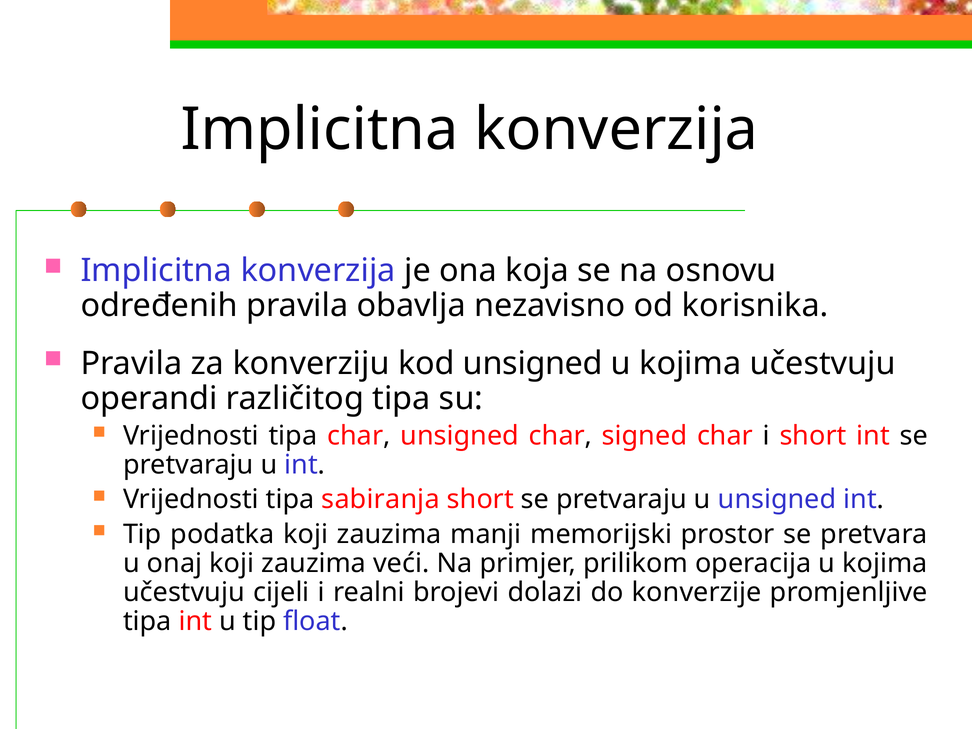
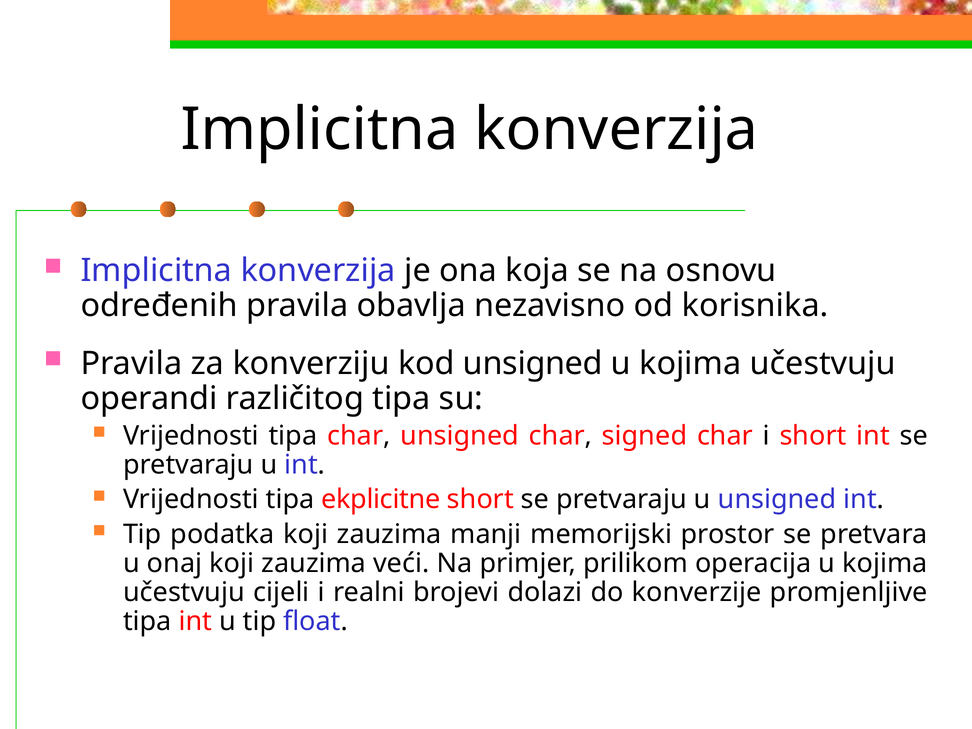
sabiranja: sabiranja -> ekplicitne
